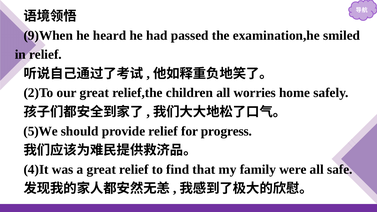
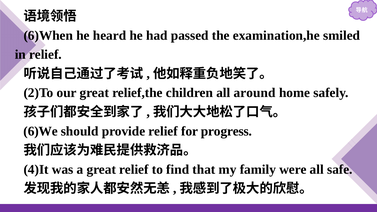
9)When: 9)When -> 6)When
worries: worries -> around
5)We: 5)We -> 6)We
